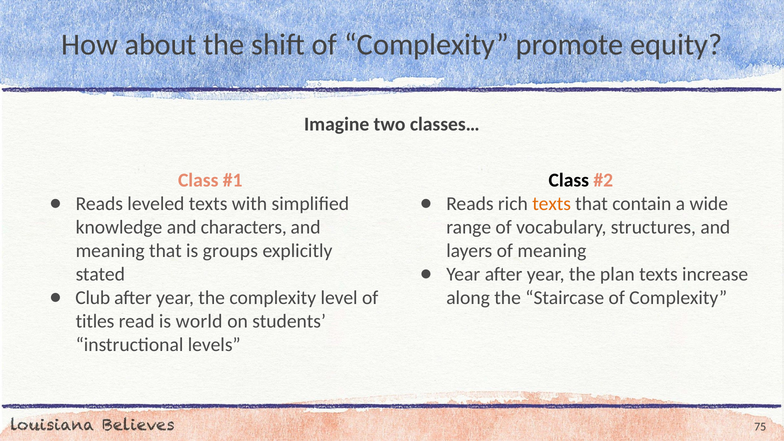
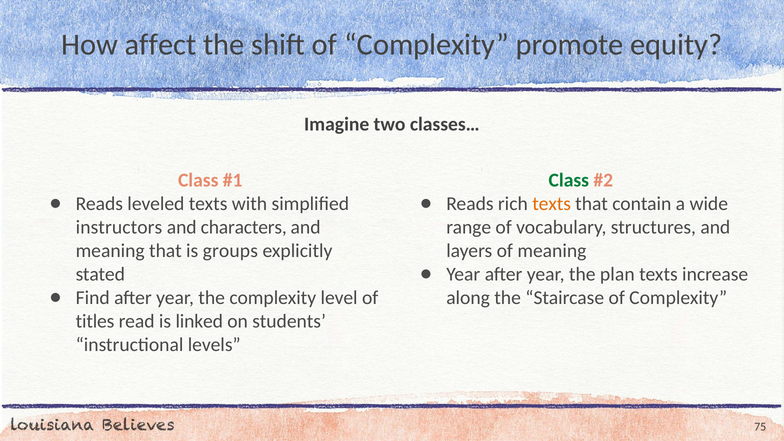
about: about -> affect
Class at (569, 180) colour: black -> green
knowledge: knowledge -> instructors
Club: Club -> Find
world: world -> linked
